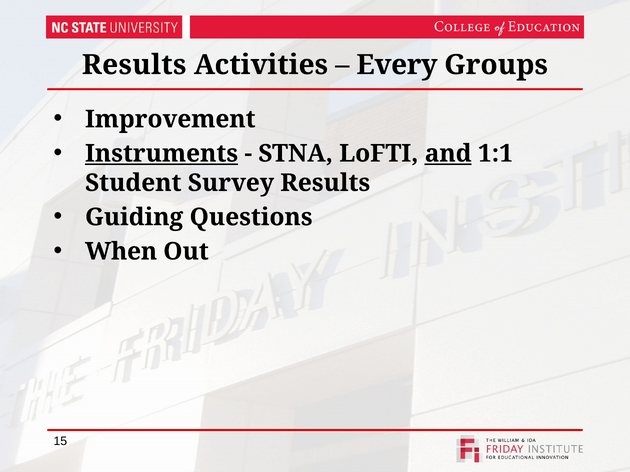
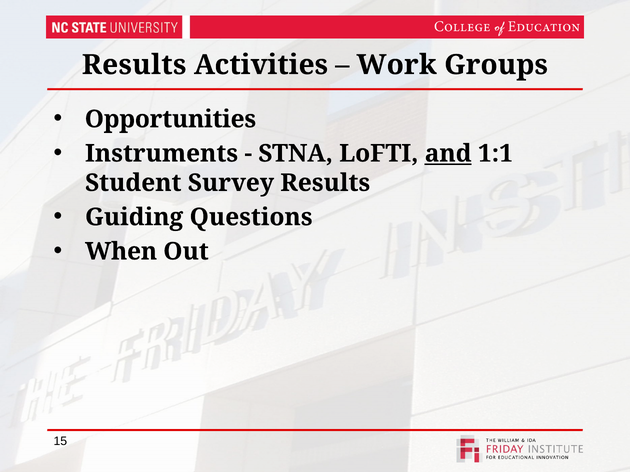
Every: Every -> Work
Improvement: Improvement -> Opportunities
Instruments underline: present -> none
